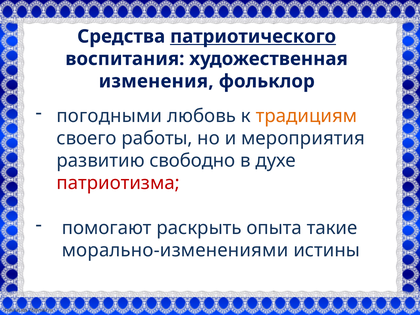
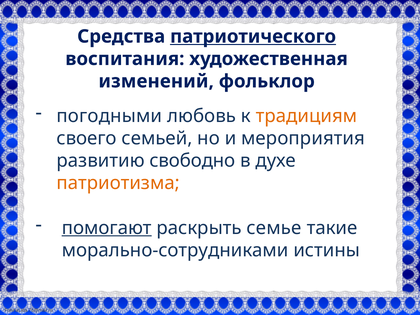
изменения: изменения -> изменений
работы: работы -> семьей
патриотизма colour: red -> orange
помогают underline: none -> present
опыта: опыта -> семье
морально-изменениями: морально-изменениями -> морально-сотрудниками
